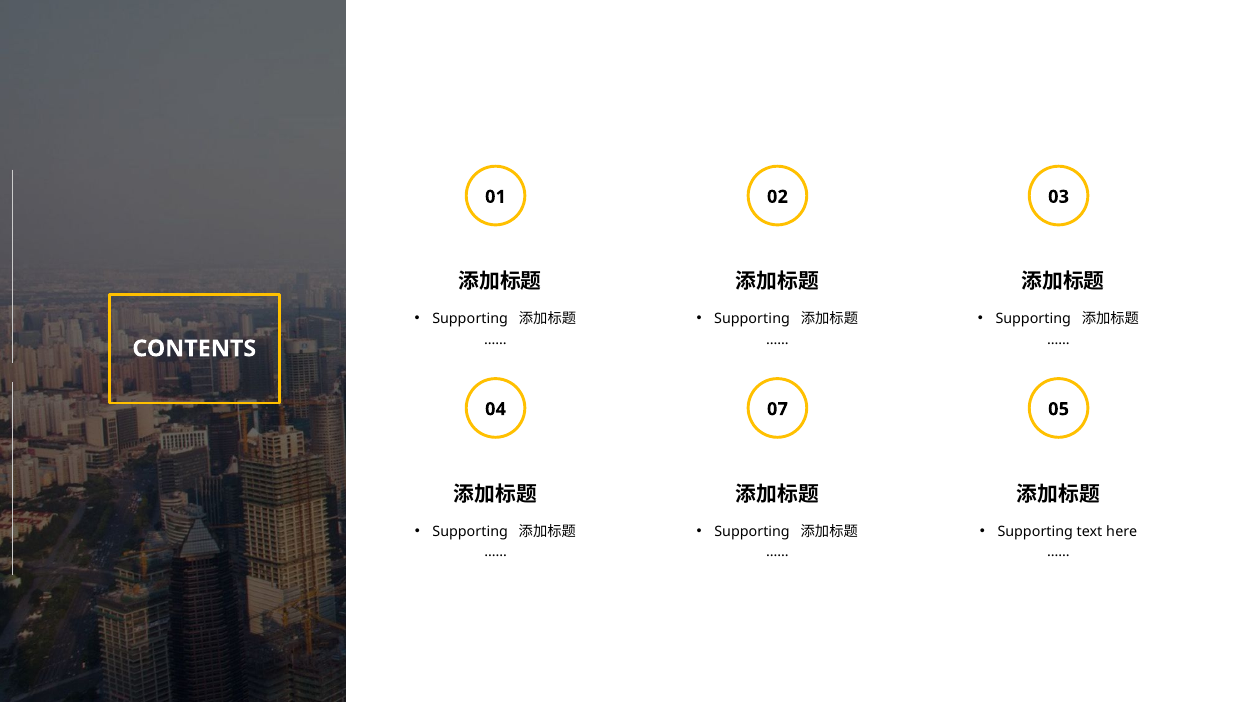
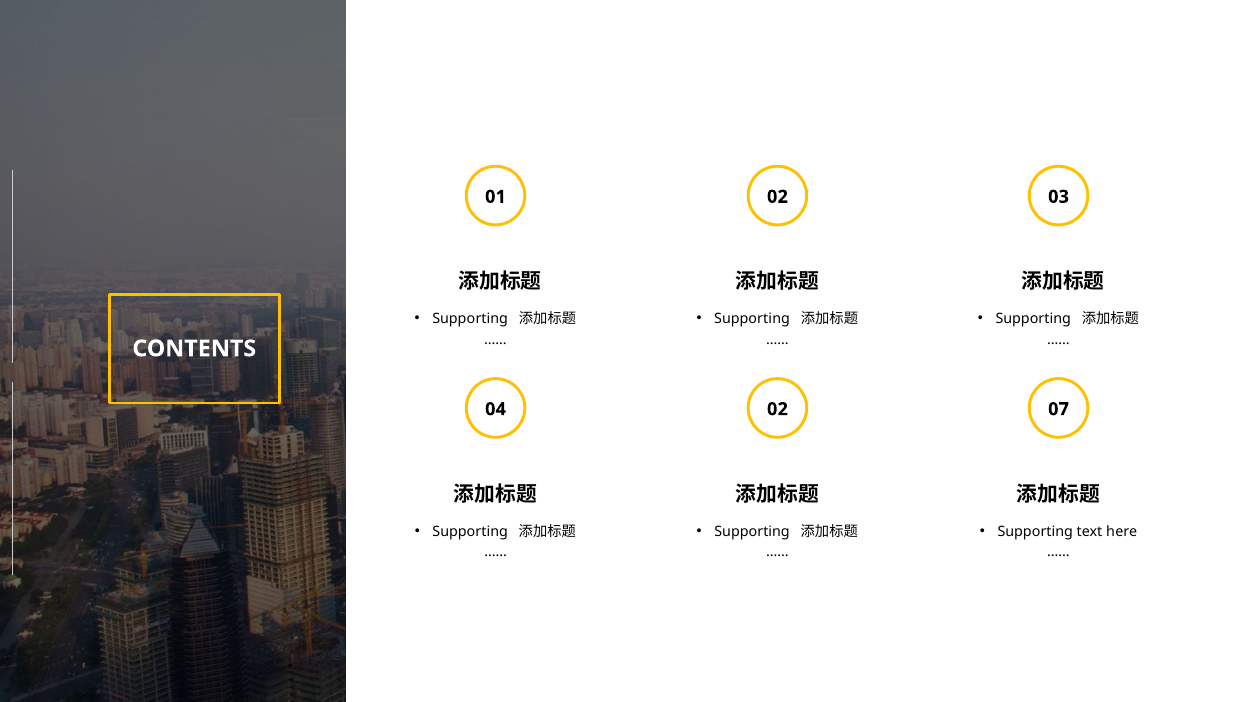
7 at (783, 409): 7 -> 2
5: 5 -> 7
